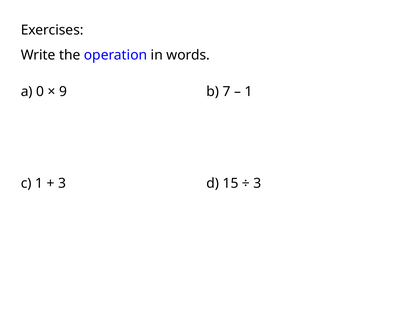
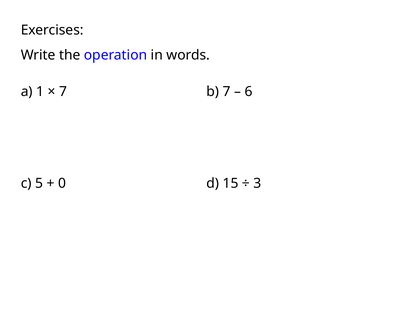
0: 0 -> 1
9 at (63, 91): 9 -> 7
1 at (248, 91): 1 -> 6
c 1: 1 -> 5
3 at (62, 183): 3 -> 0
